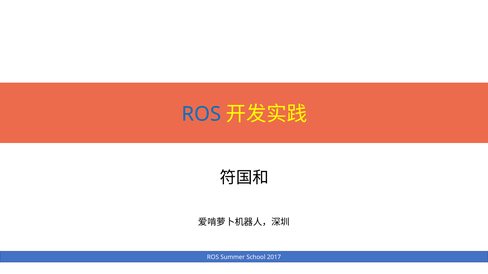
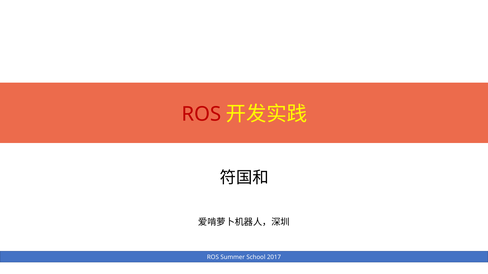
ROS at (201, 114) colour: blue -> red
